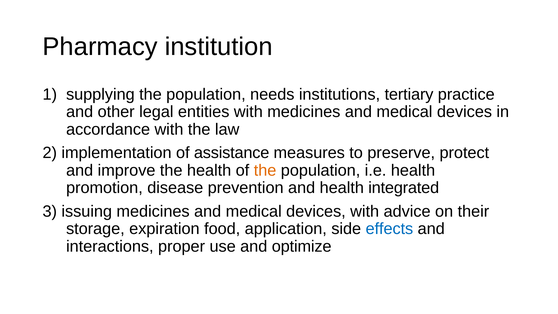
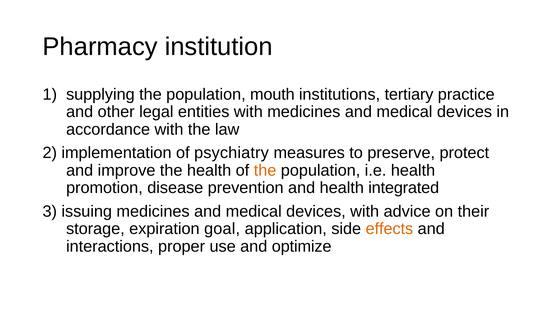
needs: needs -> mouth
assistance: assistance -> psychiatry
food: food -> goal
effects colour: blue -> orange
